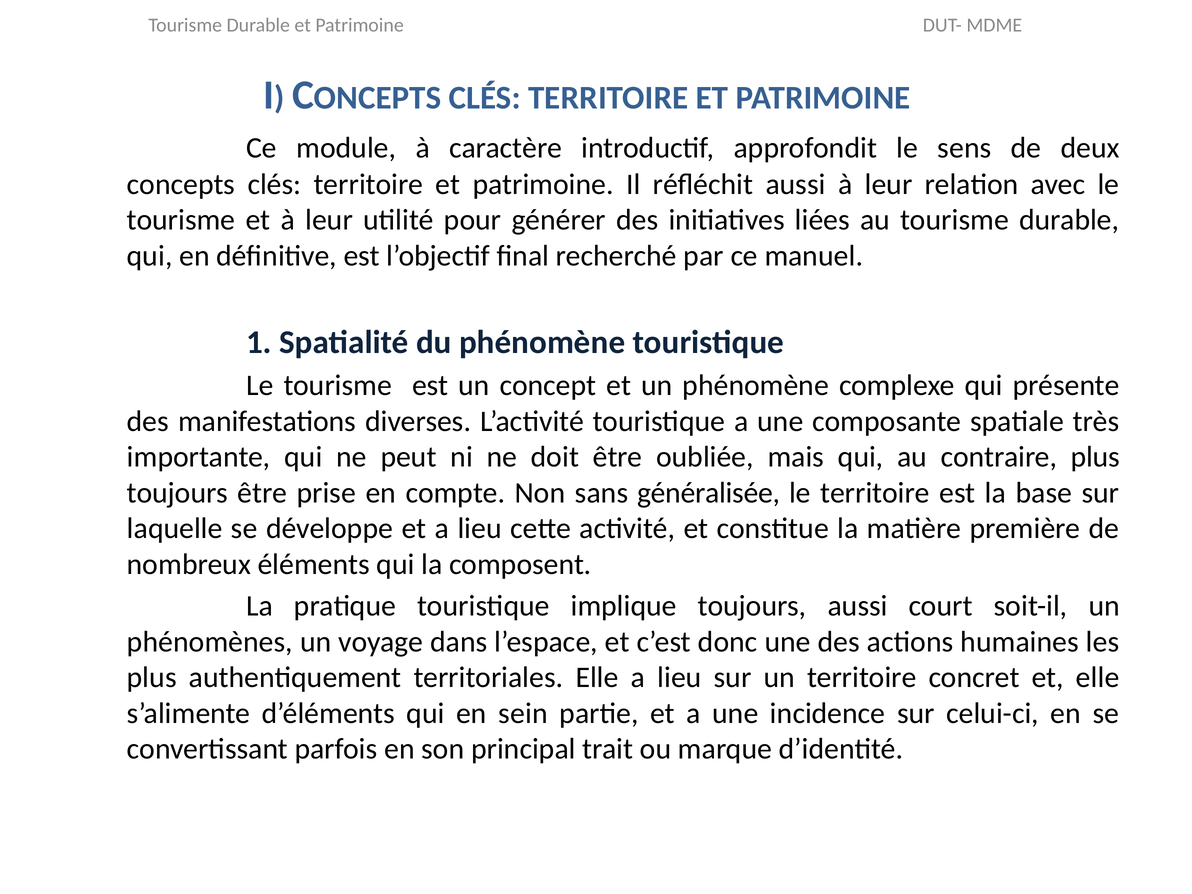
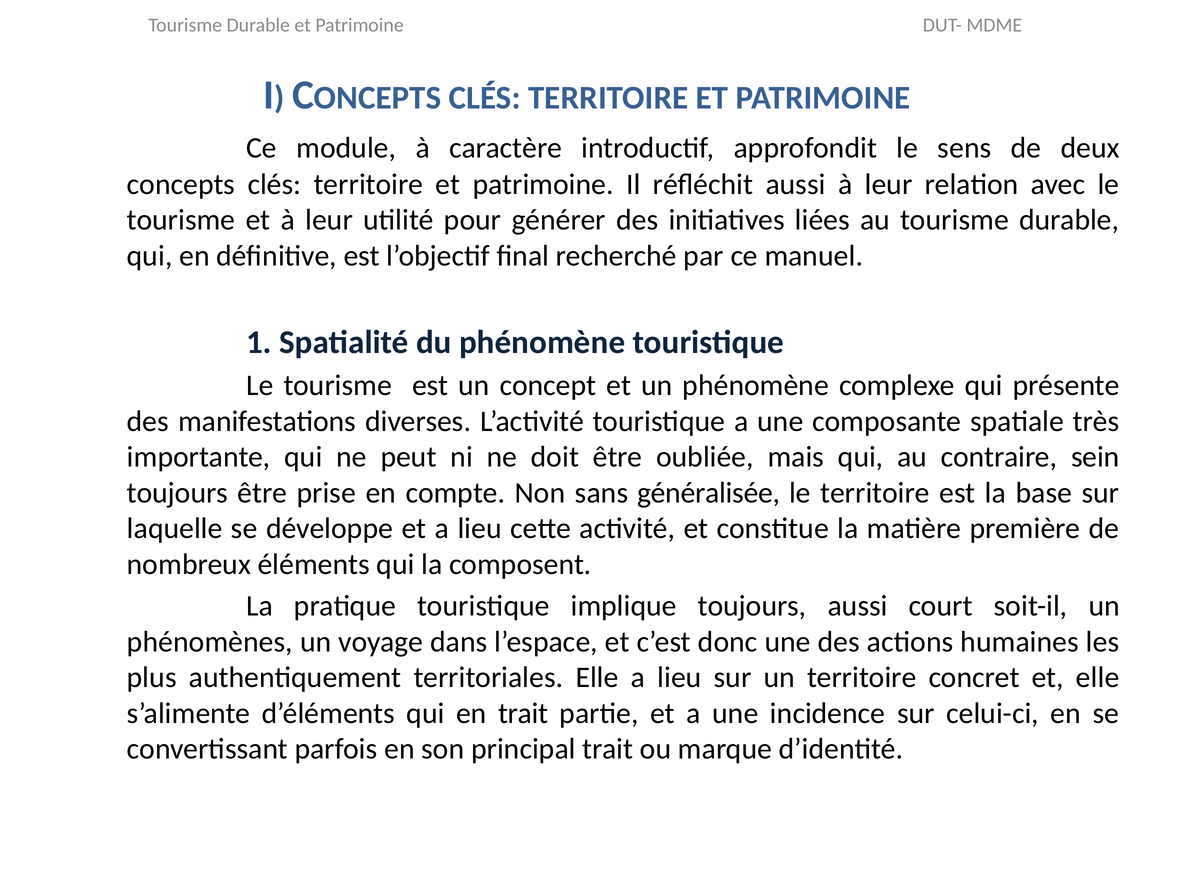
contraire plus: plus -> sein
en sein: sein -> trait
